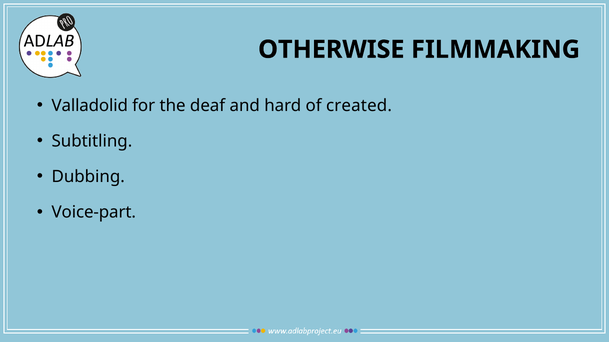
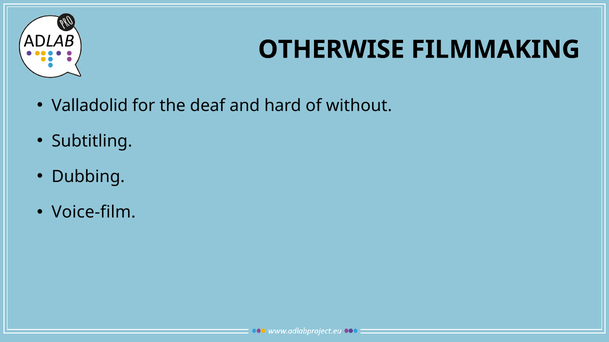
created: created -> without
Voice-part: Voice-part -> Voice-film
